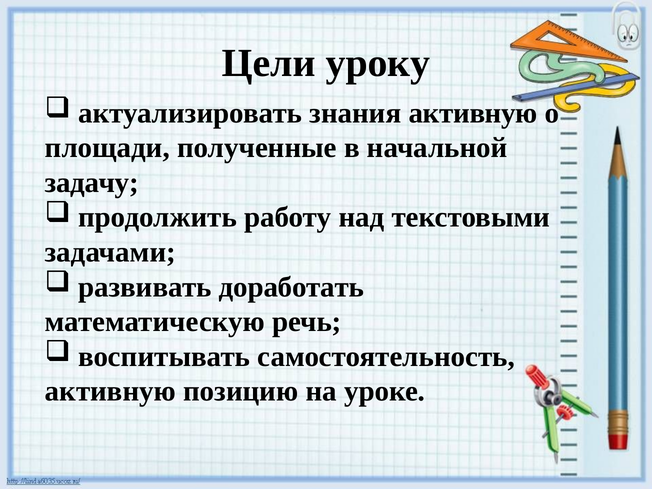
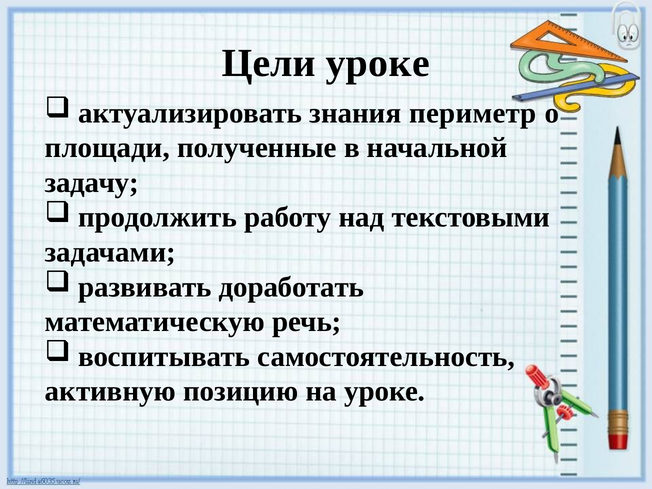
Цели уроку: уроку -> уроке
знания активную: активную -> периметр
